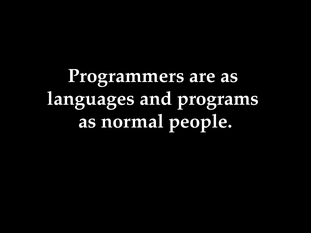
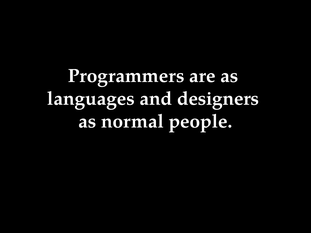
programs: programs -> designers
